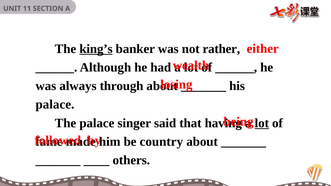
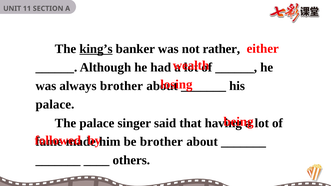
always through: through -> brother
lot at (262, 123) underline: present -> none
be country: country -> brother
